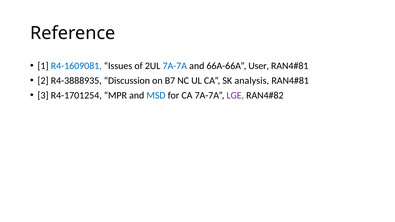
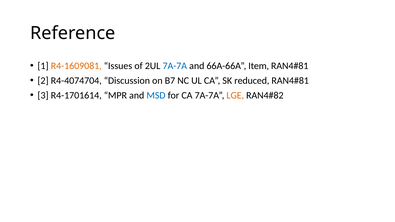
R4-1609081 colour: blue -> orange
User: User -> Item
R4-3888935: R4-3888935 -> R4-4074704
analysis: analysis -> reduced
R4-1701254: R4-1701254 -> R4-1701614
LGE colour: purple -> orange
